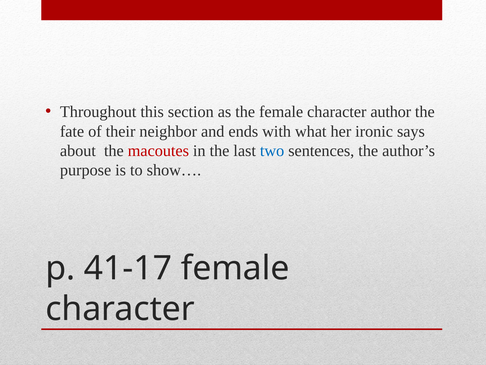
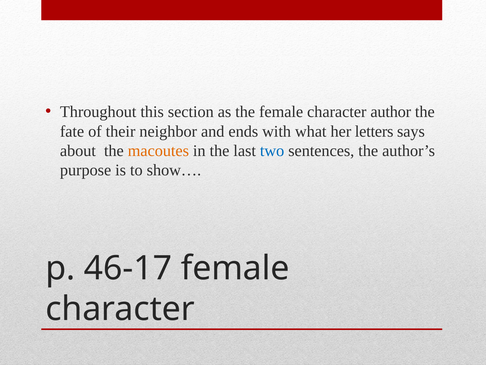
ironic: ironic -> letters
macoutes colour: red -> orange
41-17: 41-17 -> 46-17
